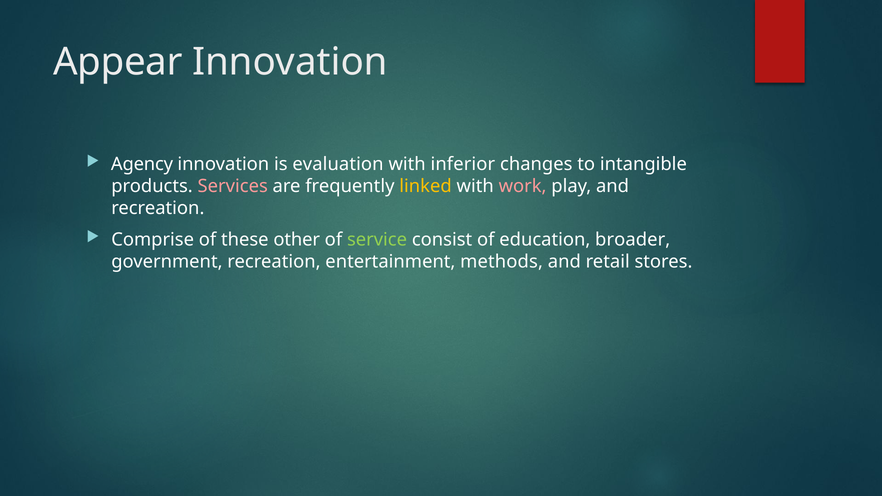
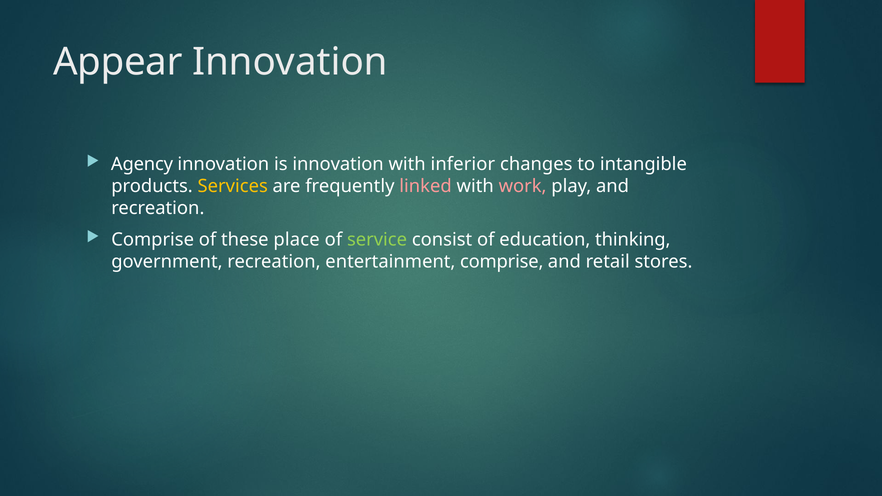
is evaluation: evaluation -> innovation
Services colour: pink -> yellow
linked colour: yellow -> pink
other: other -> place
broader: broader -> thinking
entertainment methods: methods -> comprise
